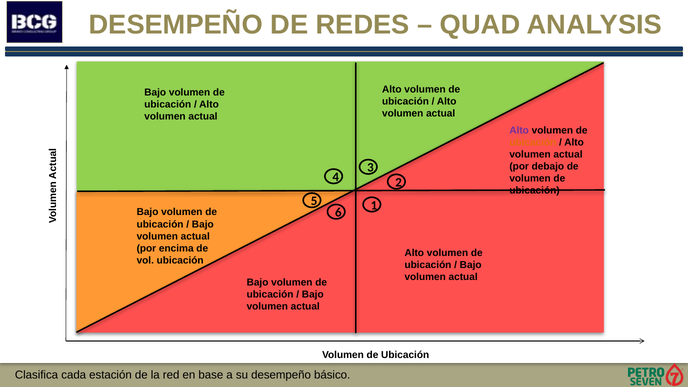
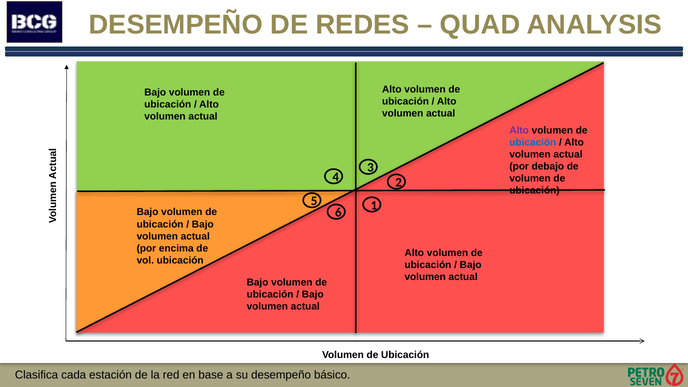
ubicación at (533, 142) colour: orange -> blue
